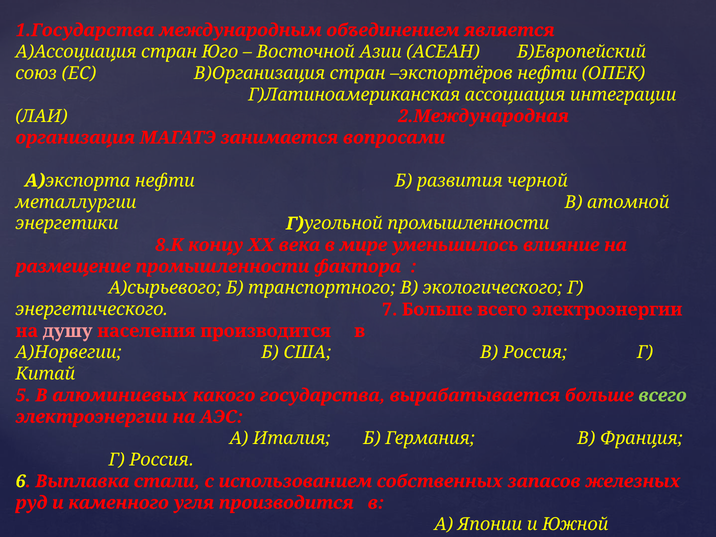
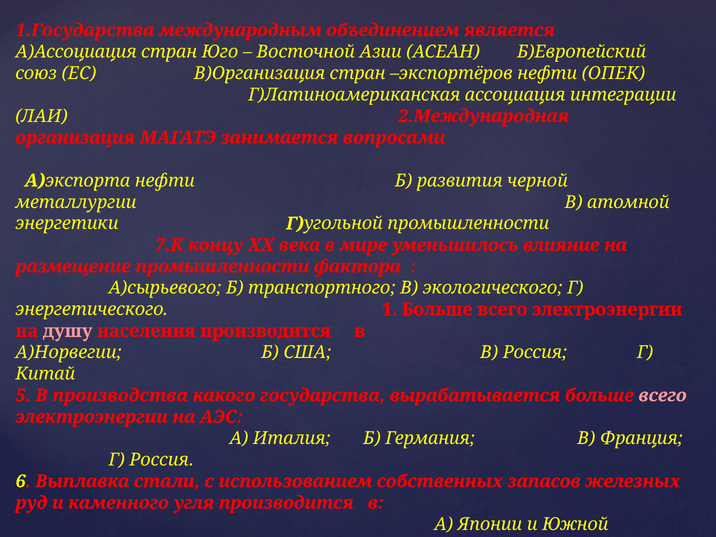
8.К: 8.К -> 7.К
7: 7 -> 1
алюминиевых: алюминиевых -> производства
всего at (663, 395) colour: light green -> pink
